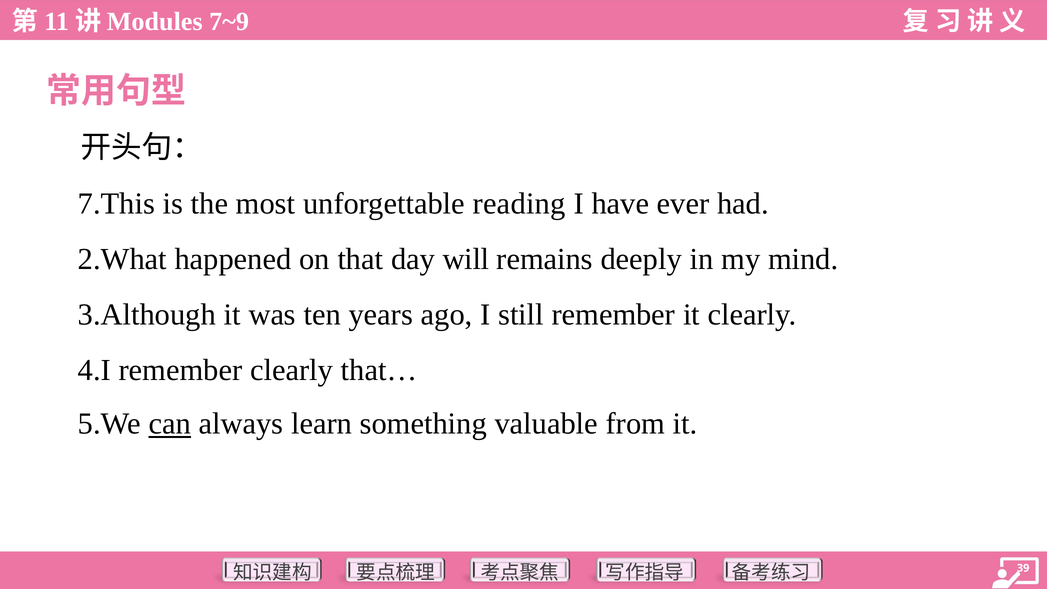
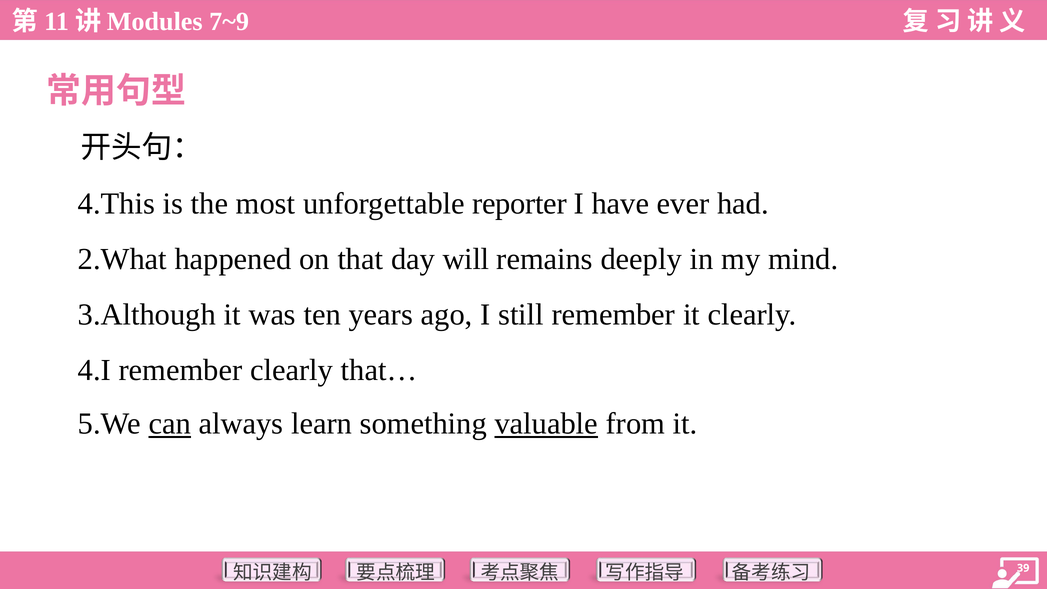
7.This: 7.This -> 4.This
reading: reading -> reporter
valuable underline: none -> present
